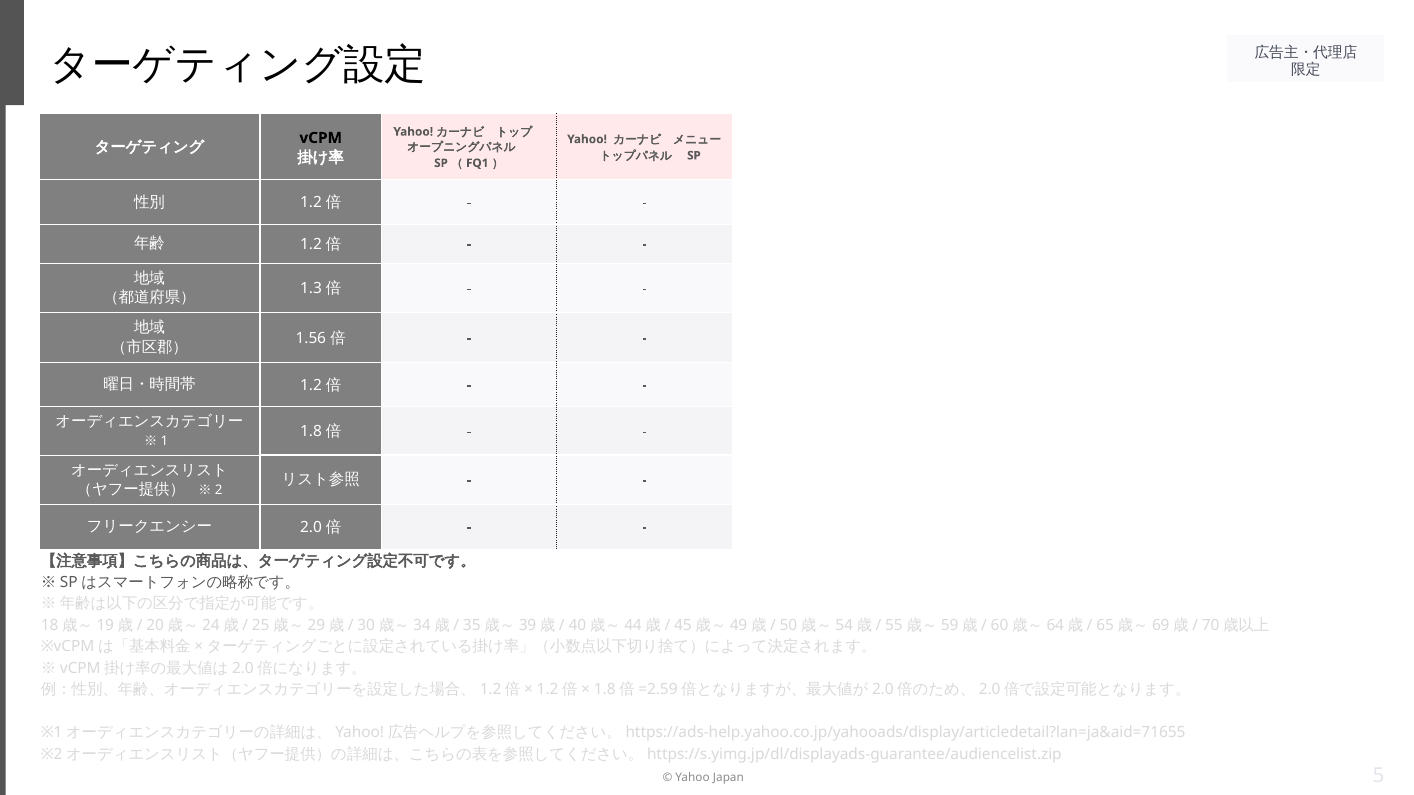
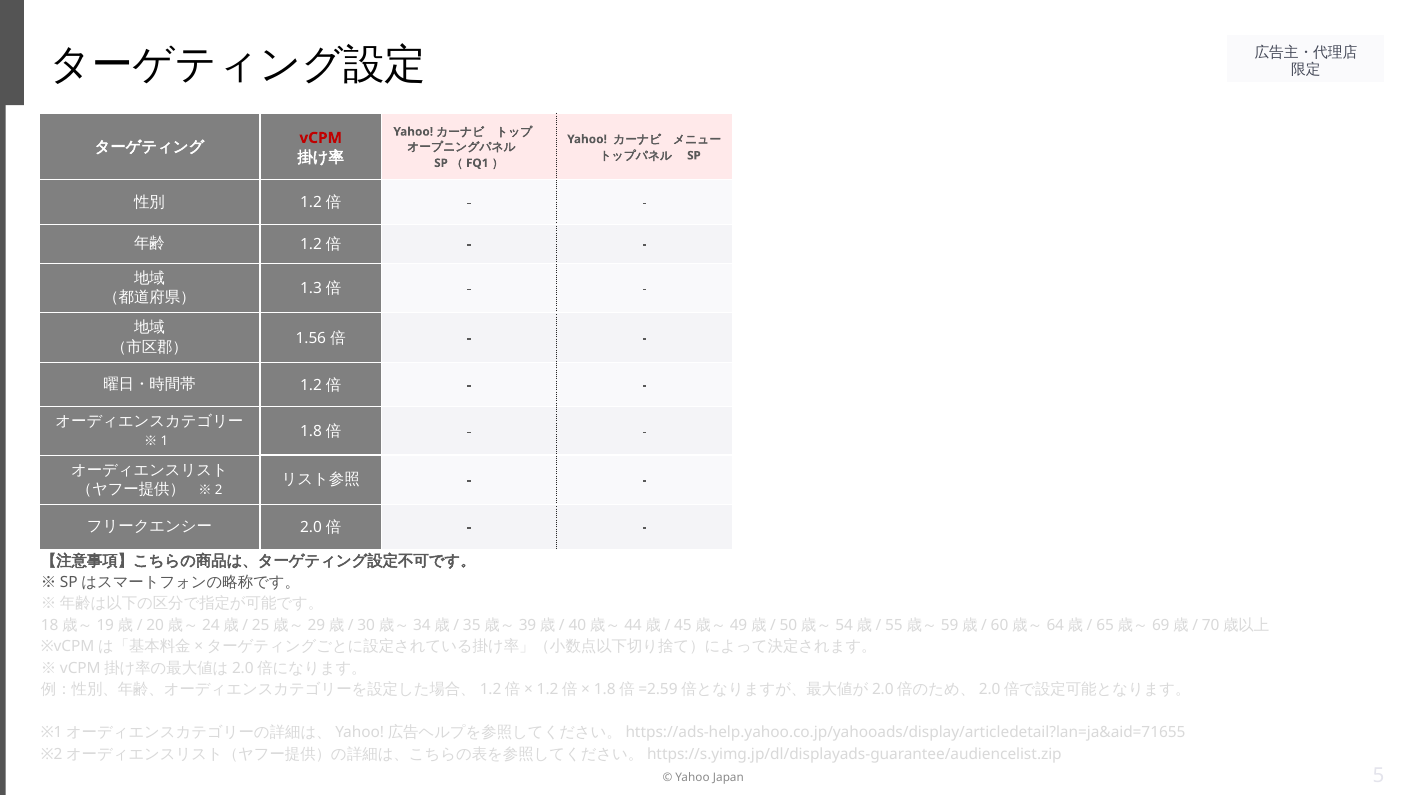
vCPM colour: black -> red
